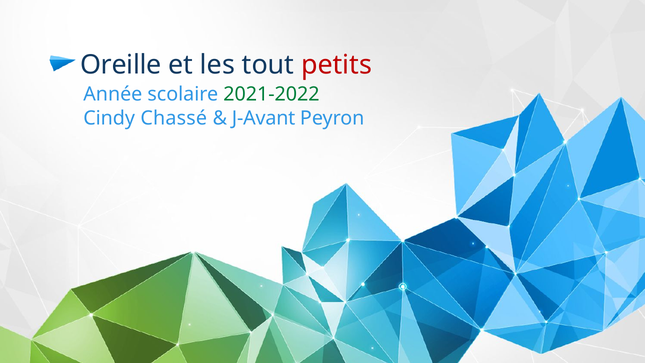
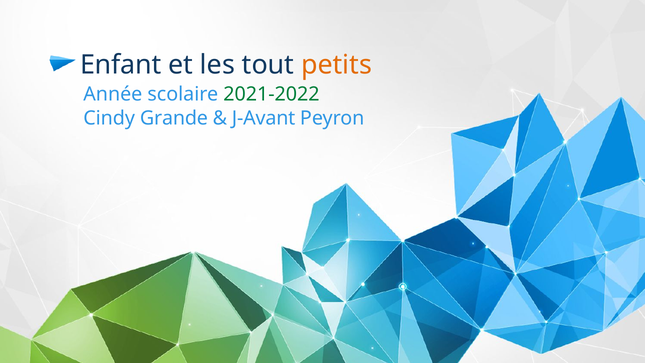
Oreille: Oreille -> Enfant
petits colour: red -> orange
Chassé: Chassé -> Grande
